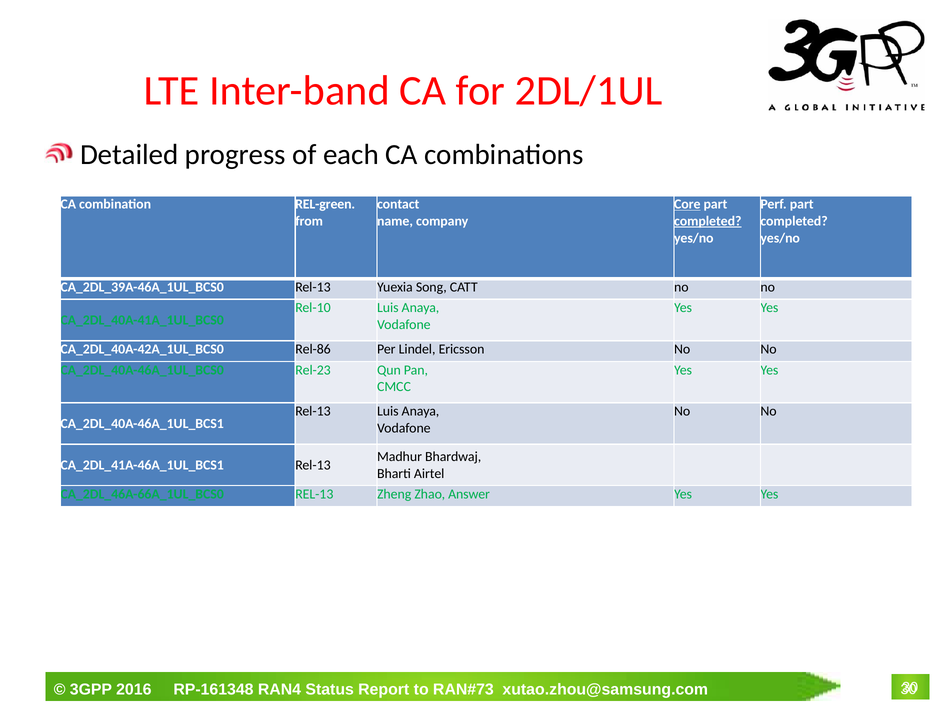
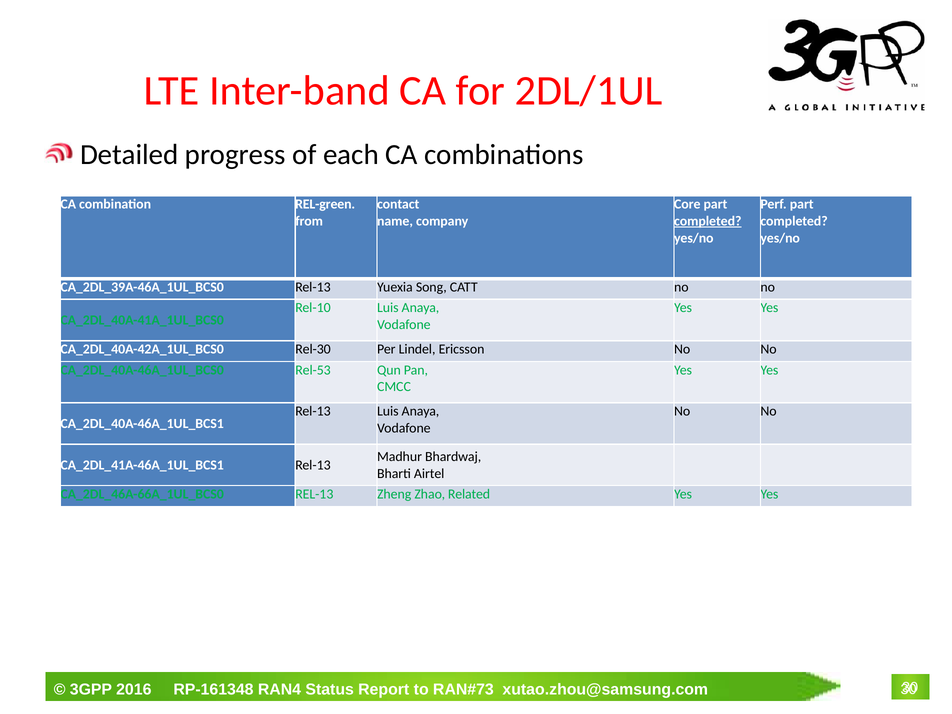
Core underline: present -> none
Rel-86: Rel-86 -> Rel-30
Rel-23: Rel-23 -> Rel-53
Answer: Answer -> Related
